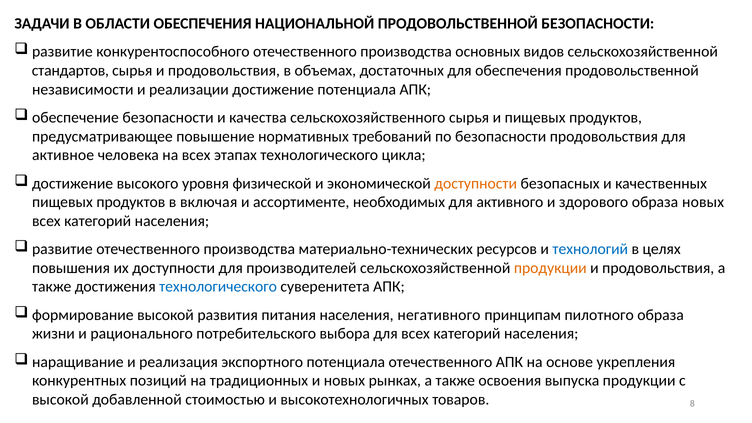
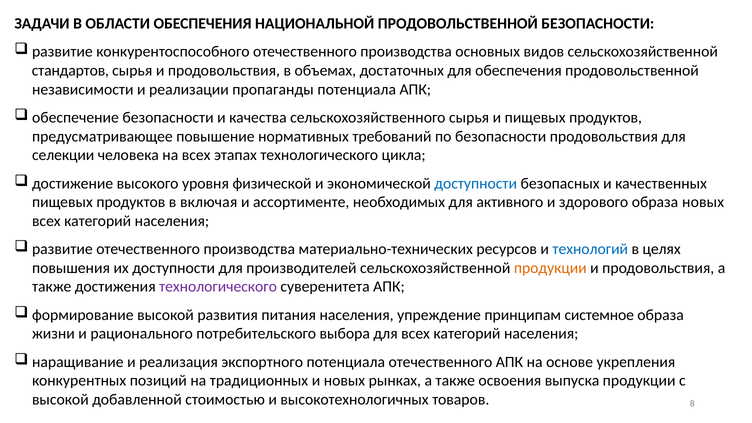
реализации достижение: достижение -> пропаганды
активное: активное -> селекции
доступности at (476, 183) colour: orange -> blue
технологического at (218, 287) colour: blue -> purple
негативного: негативного -> упреждение
пилотного: пилотного -> системное
